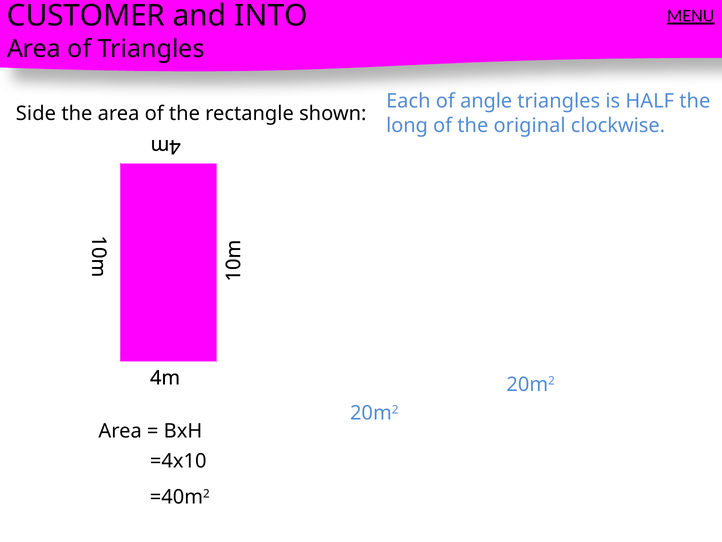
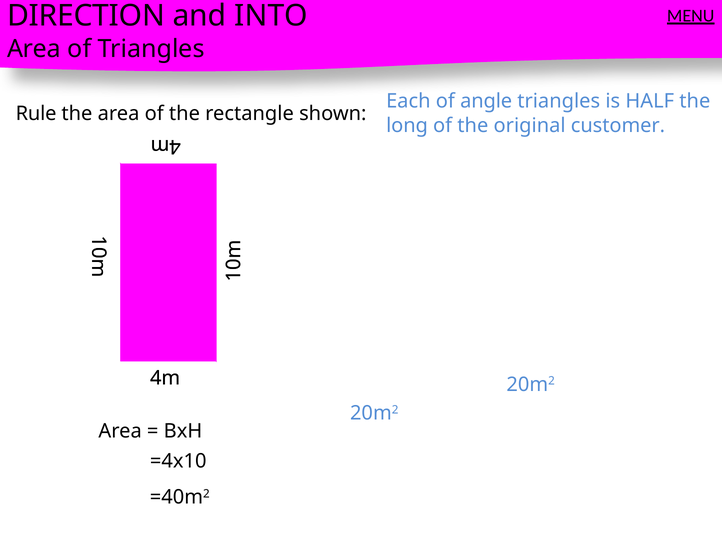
CUSTOMER: CUSTOMER -> DIRECTION
Side: Side -> Rule
clockwise: clockwise -> customer
